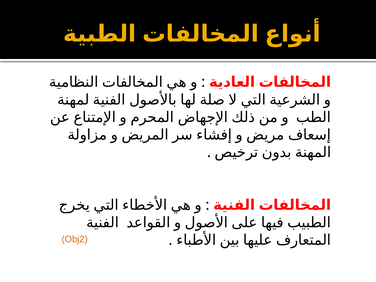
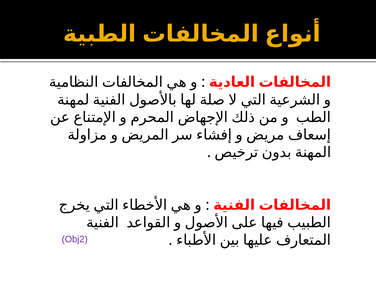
Obj2 colour: orange -> purple
